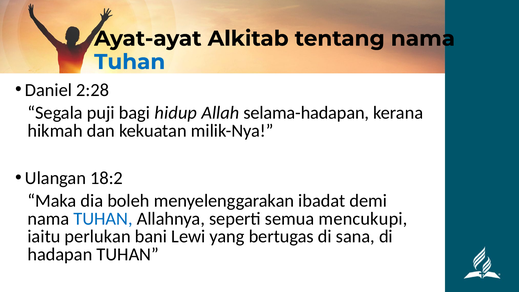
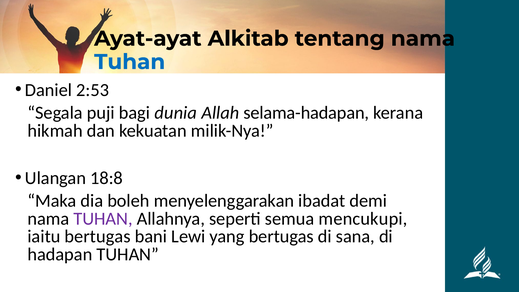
2:28: 2:28 -> 2:53
hidup: hidup -> dunia
18:2: 18:2 -> 18:8
TUHAN at (103, 219) colour: blue -> purple
iaitu perlukan: perlukan -> bertugas
